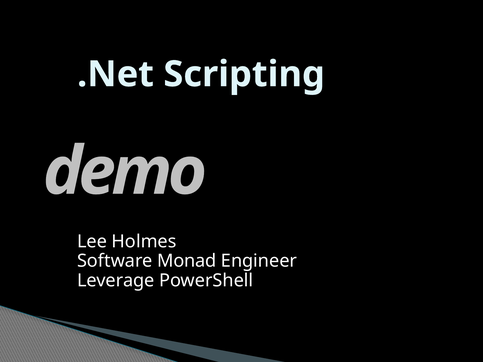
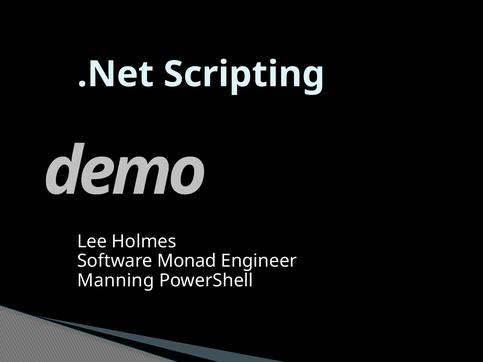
Leverage: Leverage -> Manning
